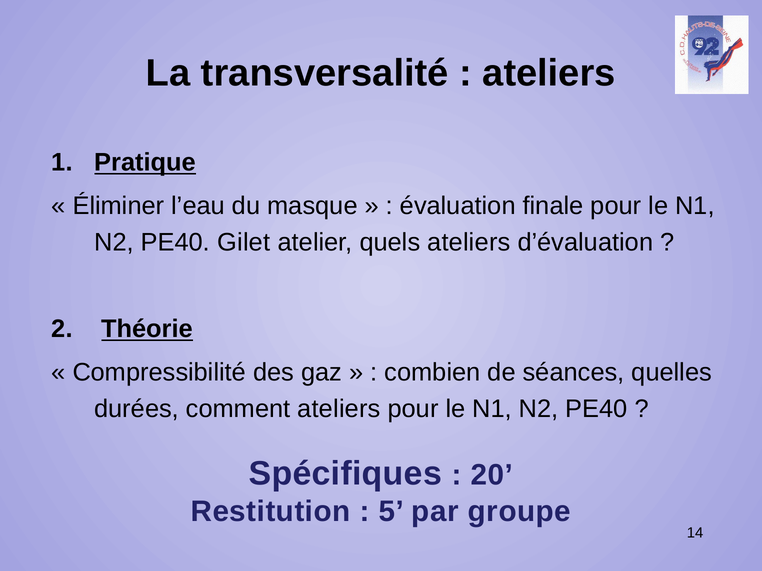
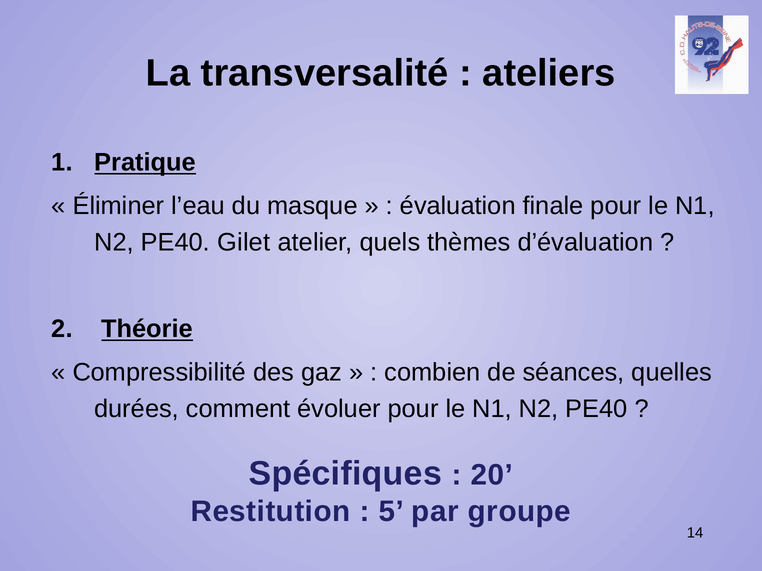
quels ateliers: ateliers -> thèmes
comment ateliers: ateliers -> évoluer
